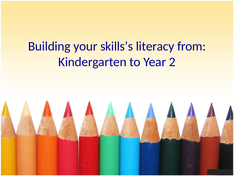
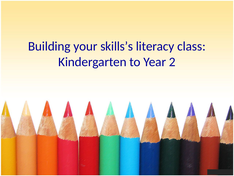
from: from -> class
